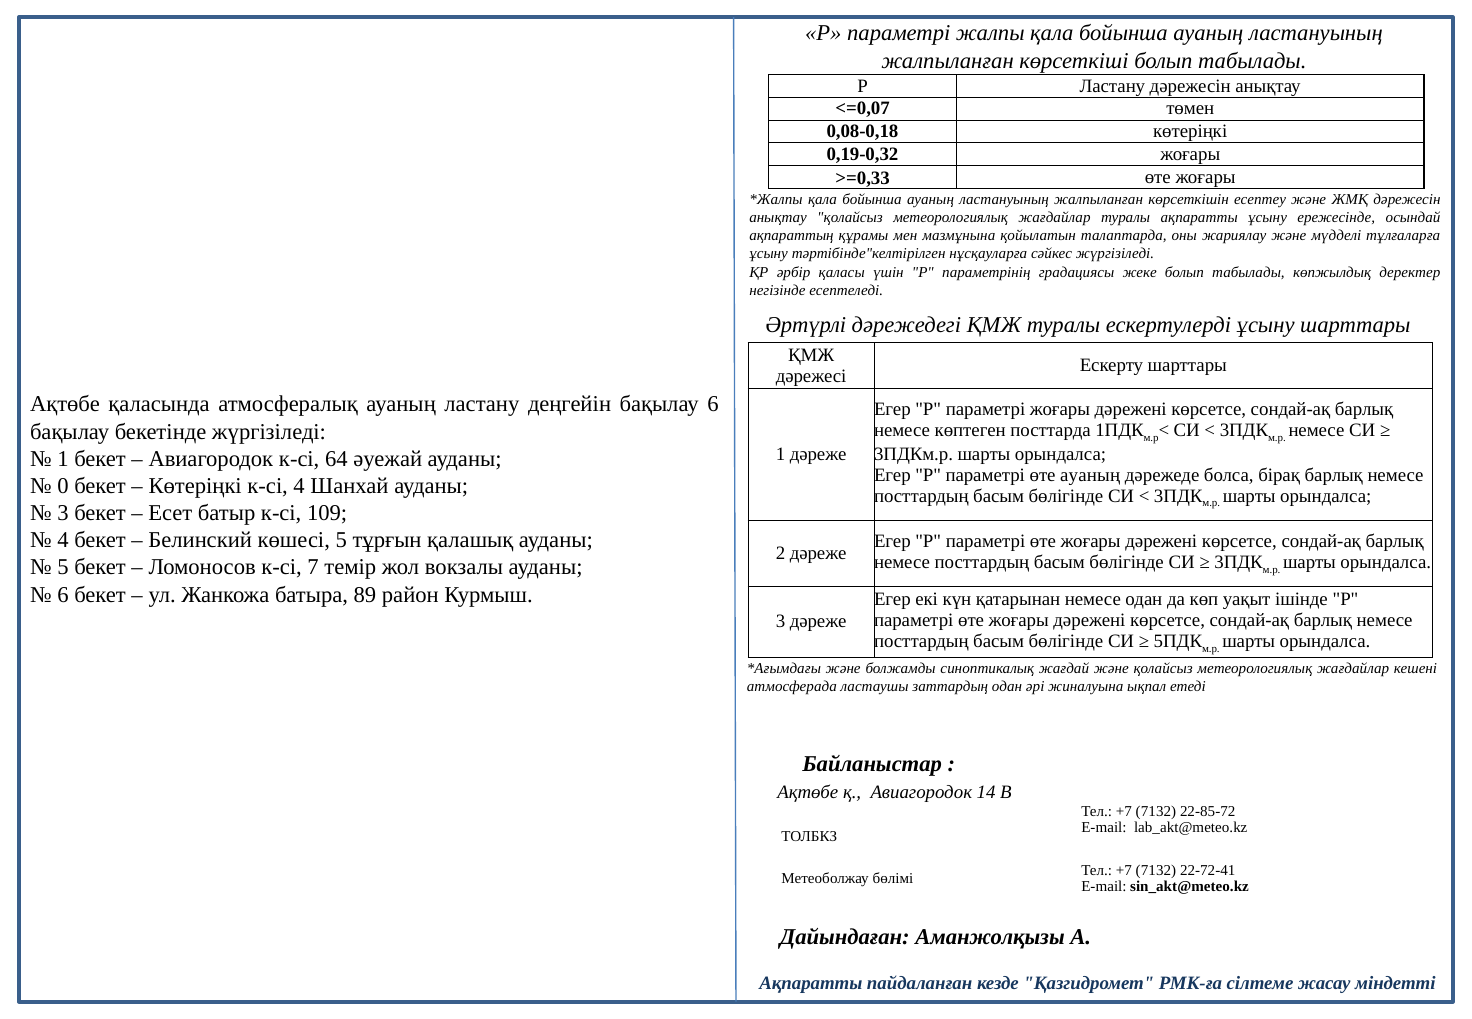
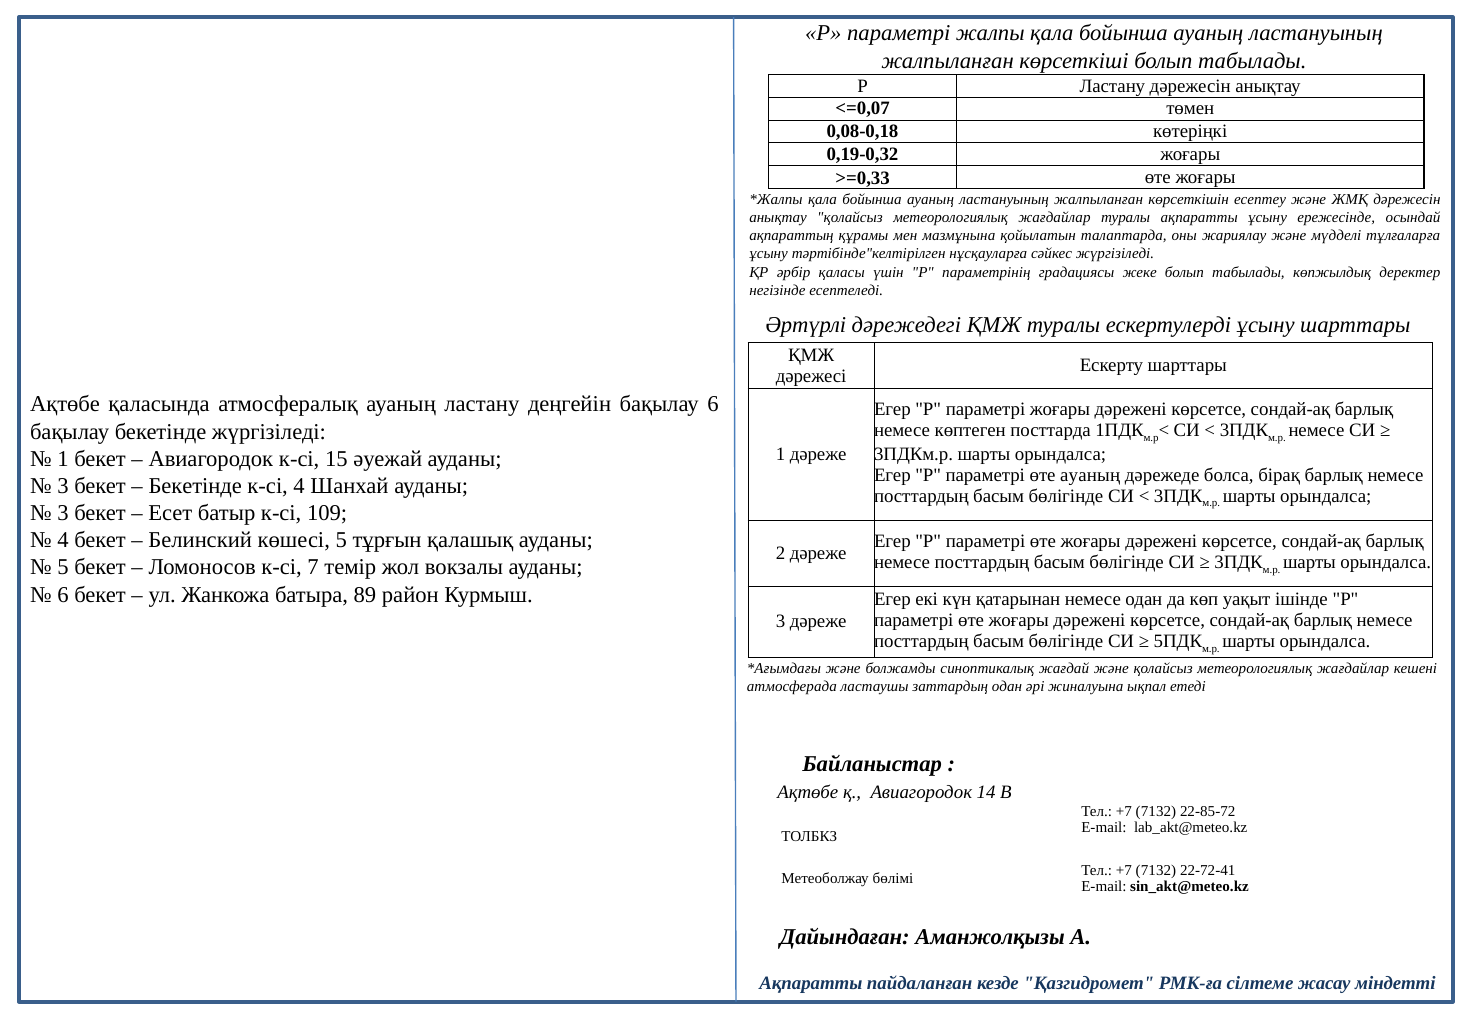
64: 64 -> 15
0 at (63, 486): 0 -> 3
Көтеріңкі at (195, 486): Көтеріңкі -> Бекетінде
